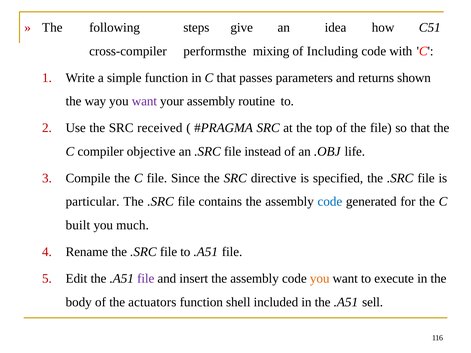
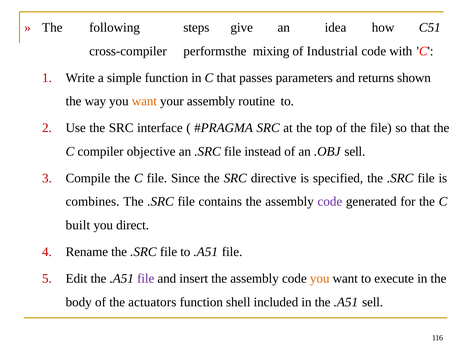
Including: Including -> Industrial
want at (144, 101) colour: purple -> orange
received: received -> interface
.OBJ life: life -> sell
particular: particular -> combines
code at (330, 202) colour: blue -> purple
much: much -> direct
